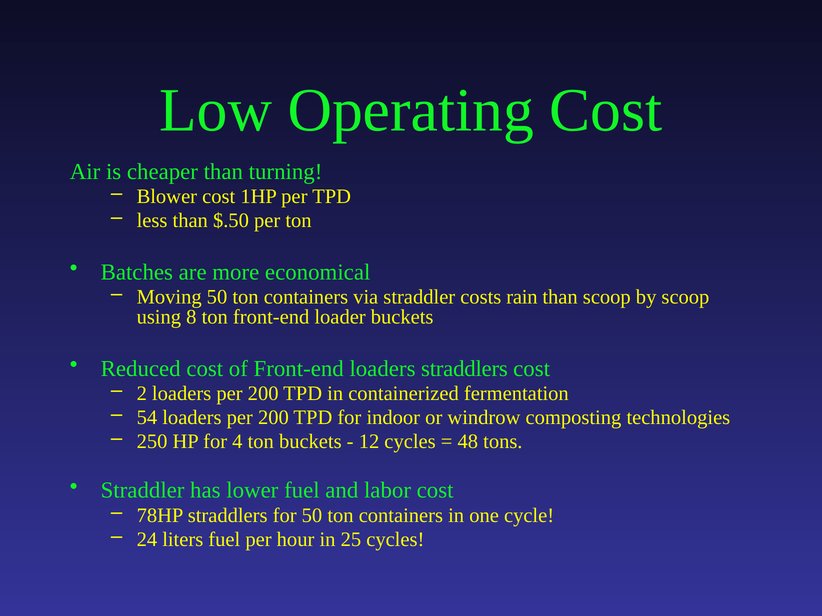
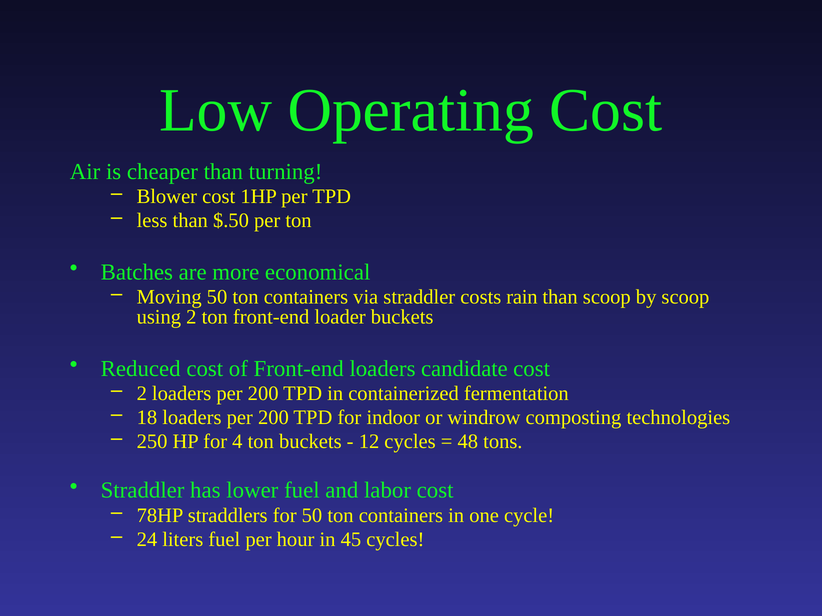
using 8: 8 -> 2
loaders straddlers: straddlers -> candidate
54: 54 -> 18
25: 25 -> 45
